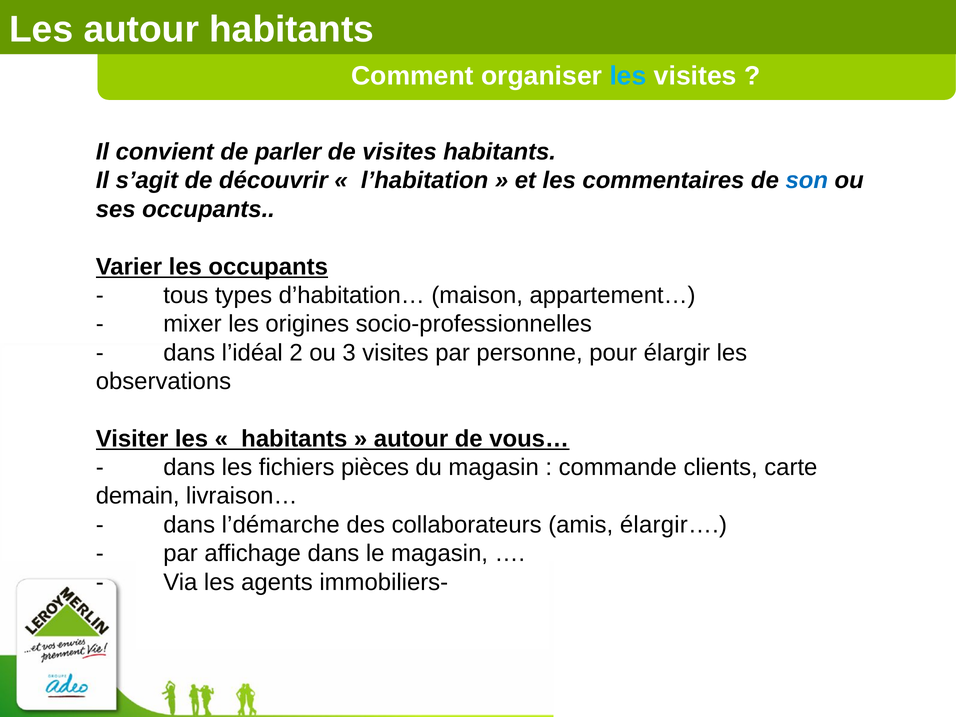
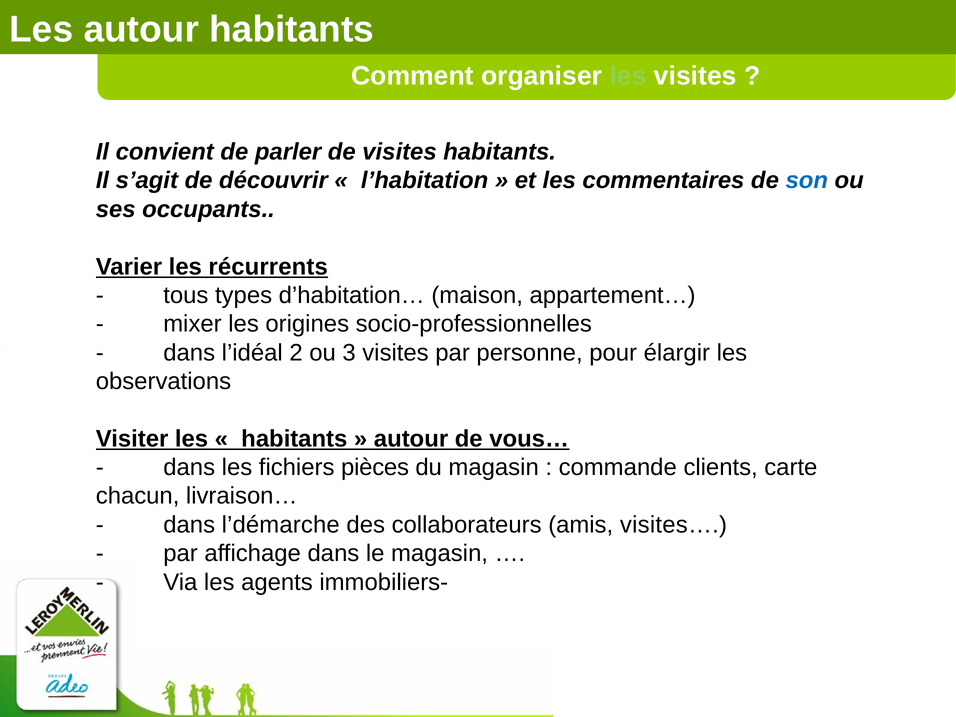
les at (628, 76) colour: light blue -> light green
les occupants: occupants -> récurrents
demain: demain -> chacun
élargir…: élargir… -> visites…
